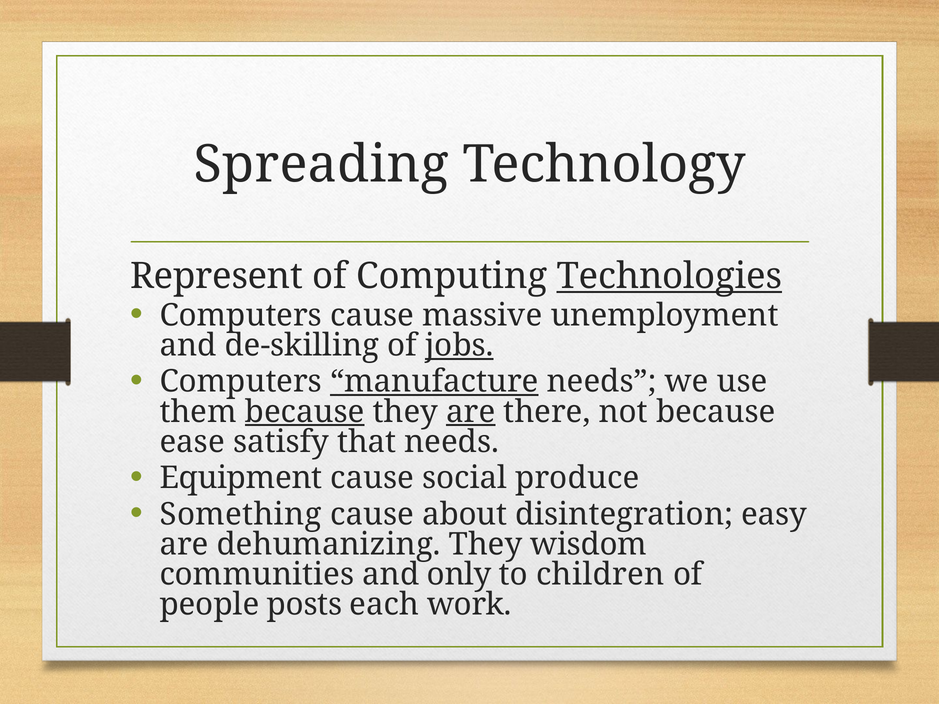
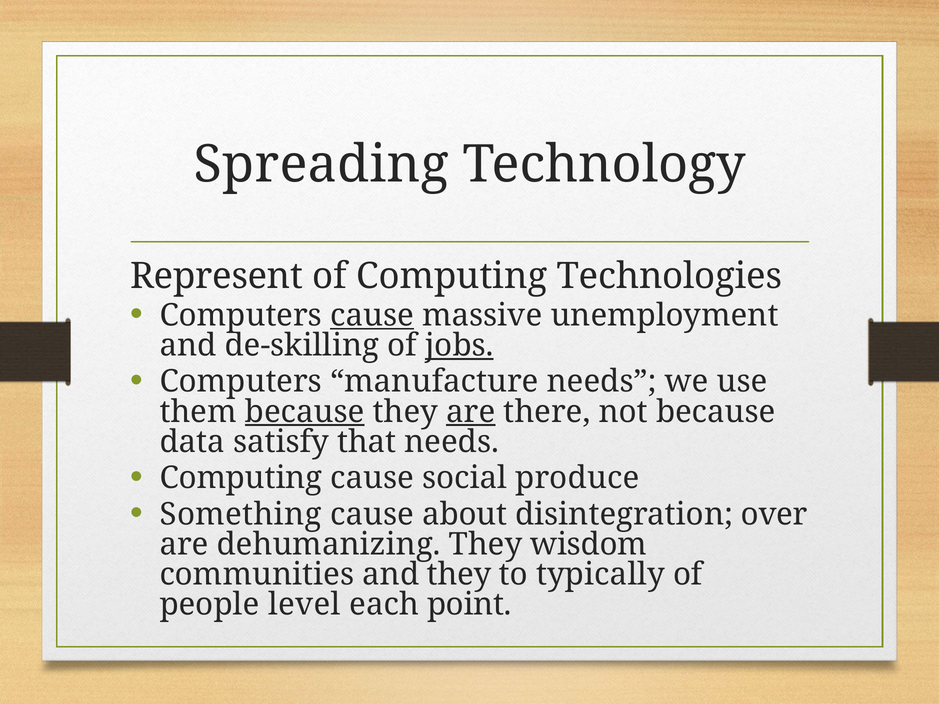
Technologies underline: present -> none
cause at (372, 315) underline: none -> present
manufacture underline: present -> none
ease: ease -> data
Equipment at (241, 478): Equipment -> Computing
easy: easy -> over
and only: only -> they
children: children -> typically
posts: posts -> level
work: work -> point
